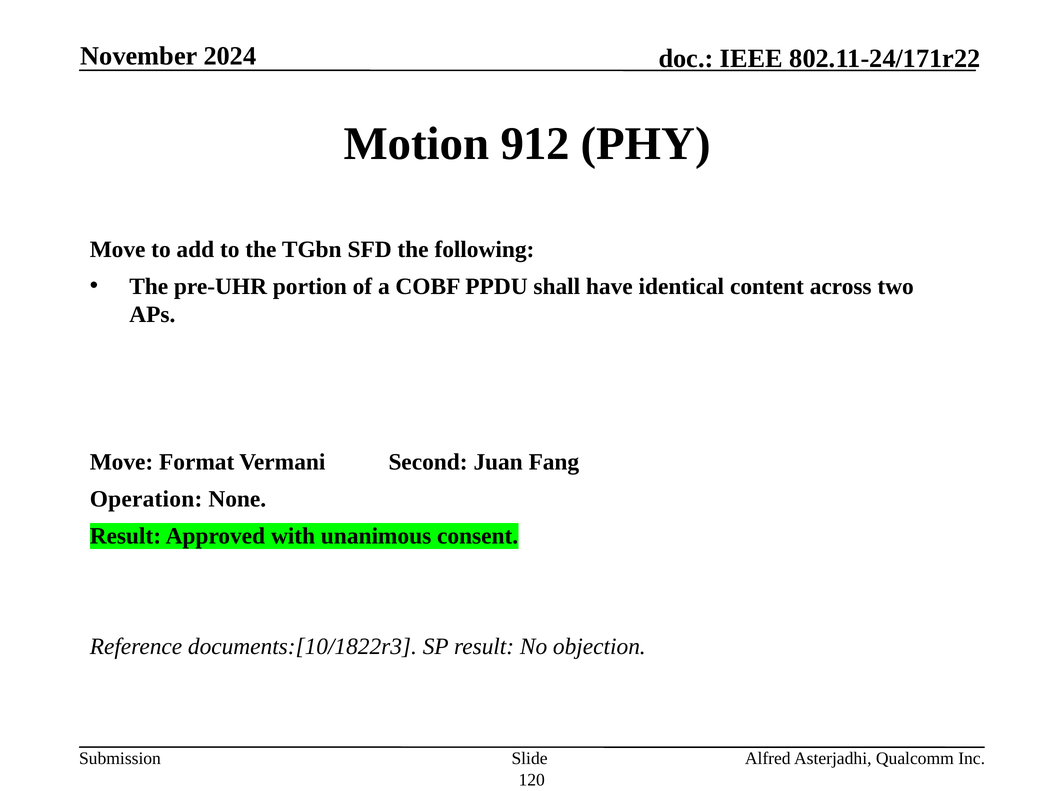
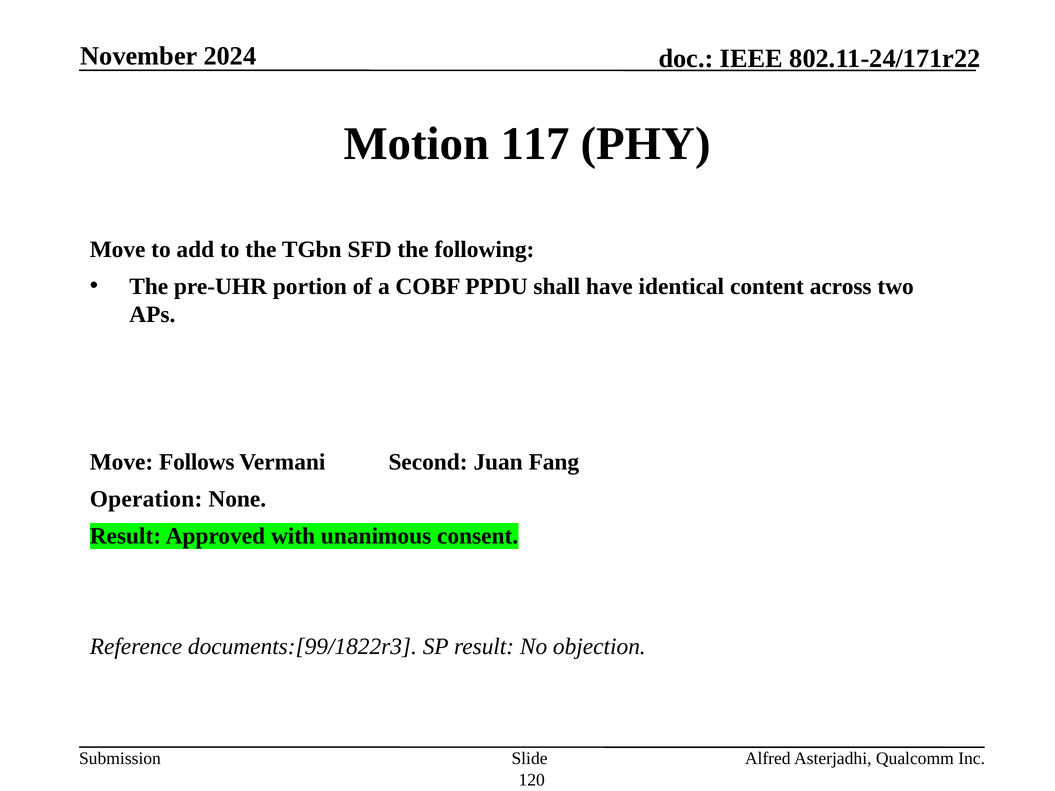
912: 912 -> 117
Format: Format -> Follows
documents:[10/1822r3: documents:[10/1822r3 -> documents:[99/1822r3
